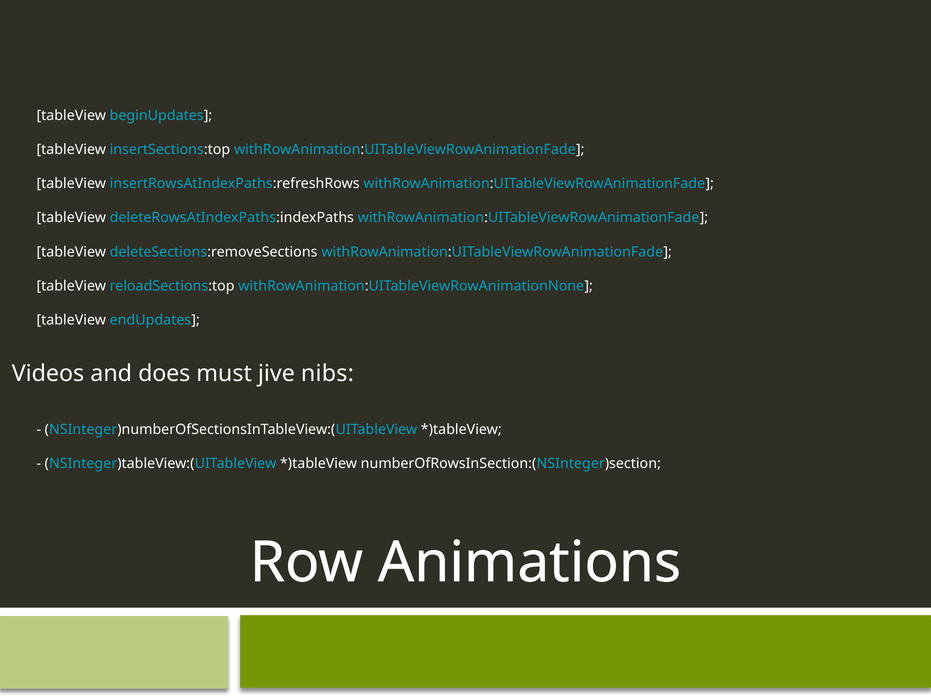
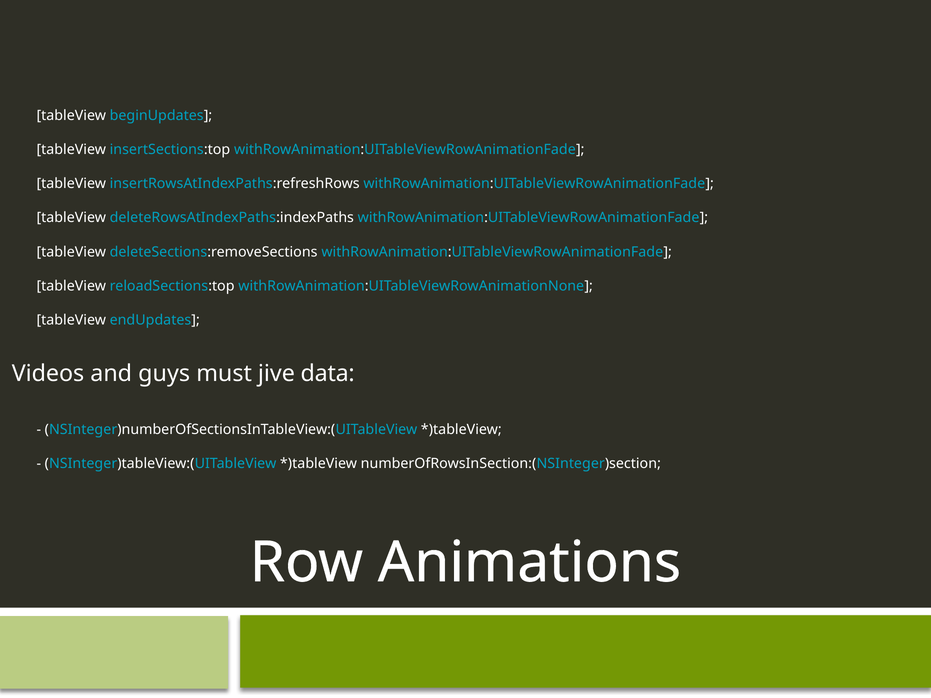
does: does -> guys
nibs: nibs -> data
